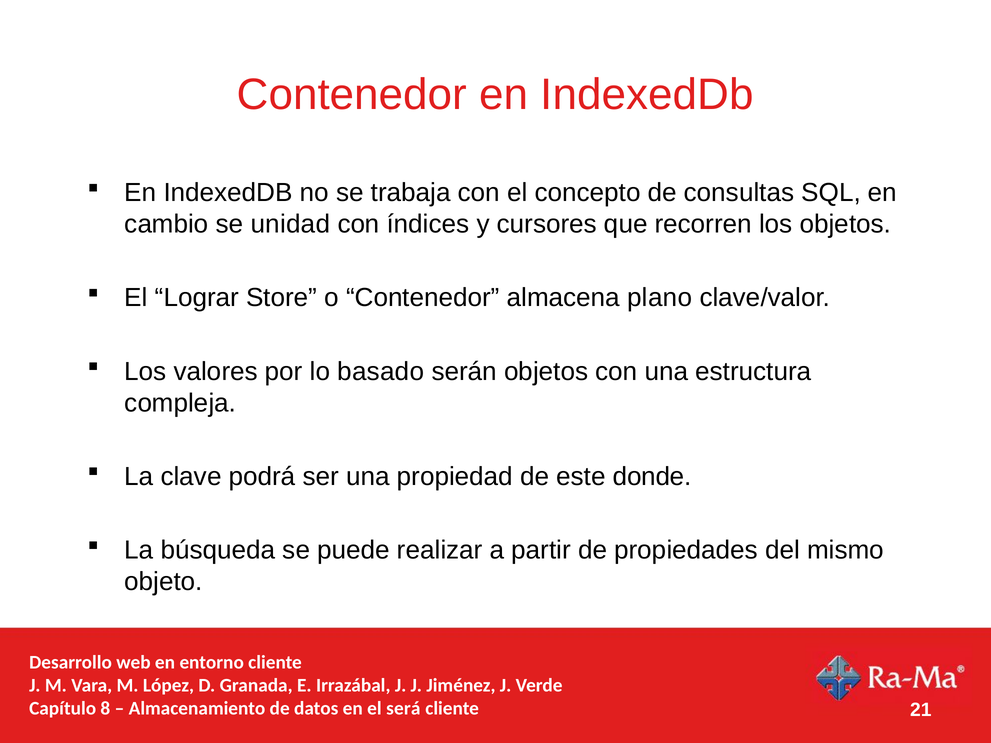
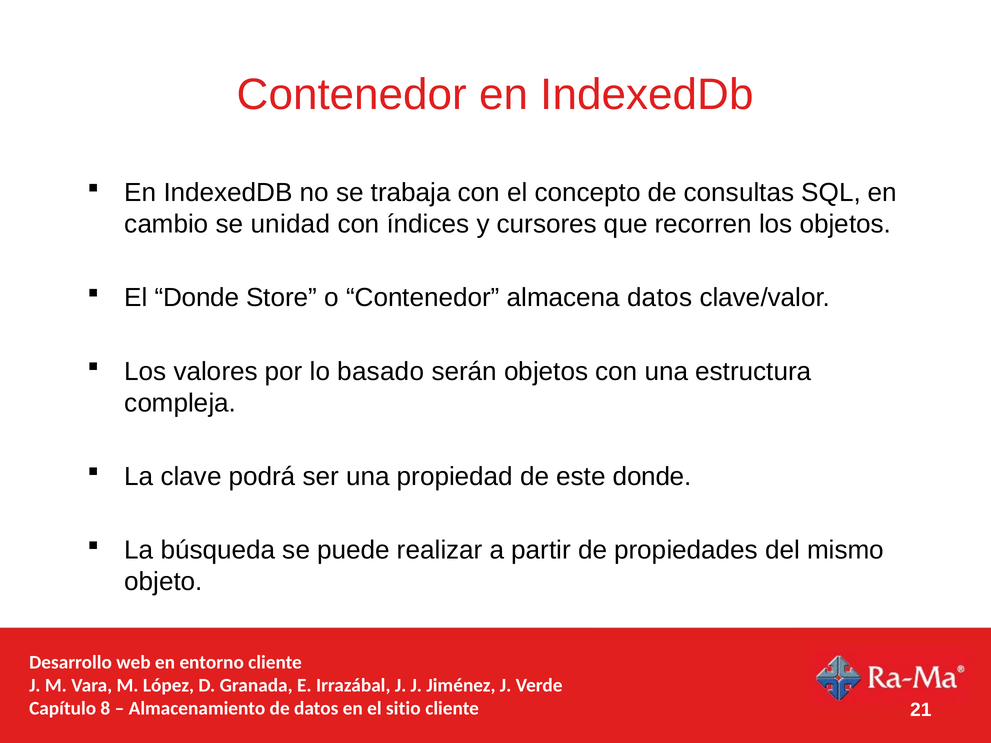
El Lograr: Lograr -> Donde
almacena plano: plano -> datos
será: será -> sitio
